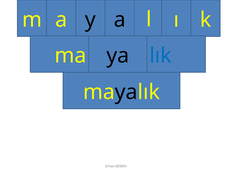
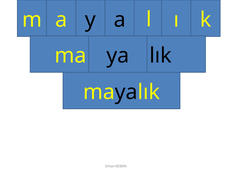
lık colour: blue -> black
